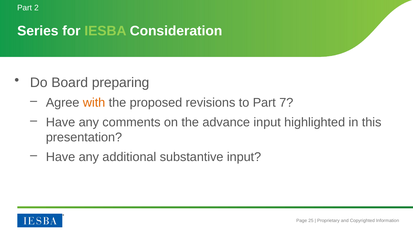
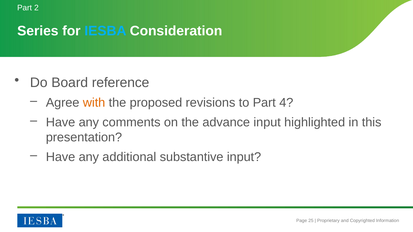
IESBA colour: light green -> light blue
preparing: preparing -> reference
7: 7 -> 4
